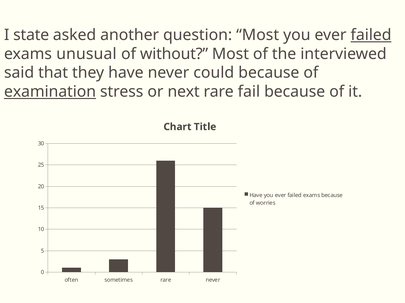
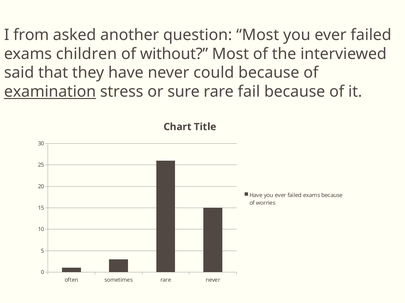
state: state -> from
failed at (371, 35) underline: present -> none
unusual: unusual -> children
next: next -> sure
